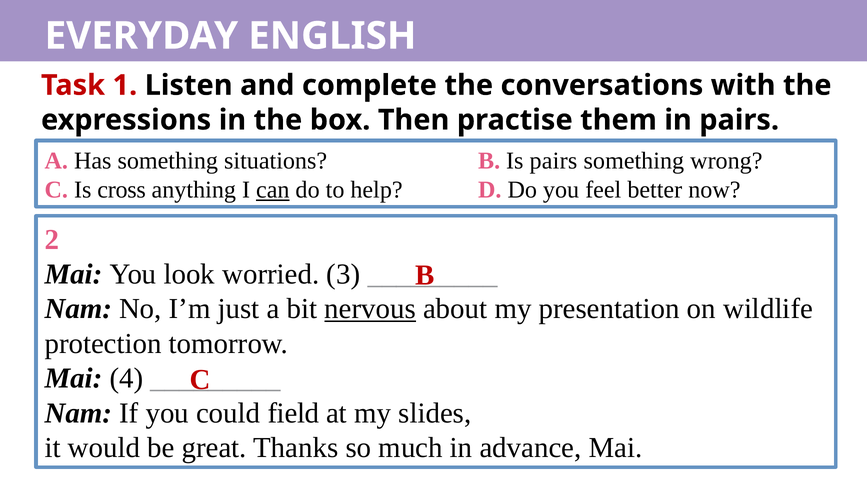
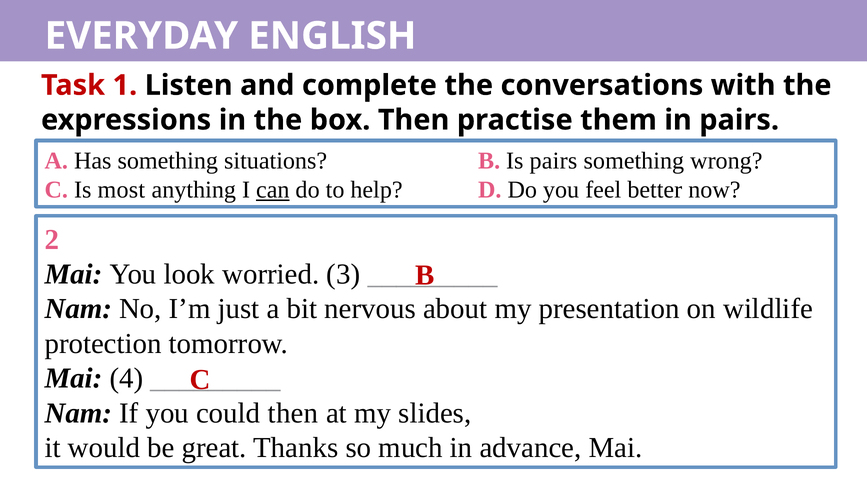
cross: cross -> most
nervous underline: present -> none
could field: field -> then
